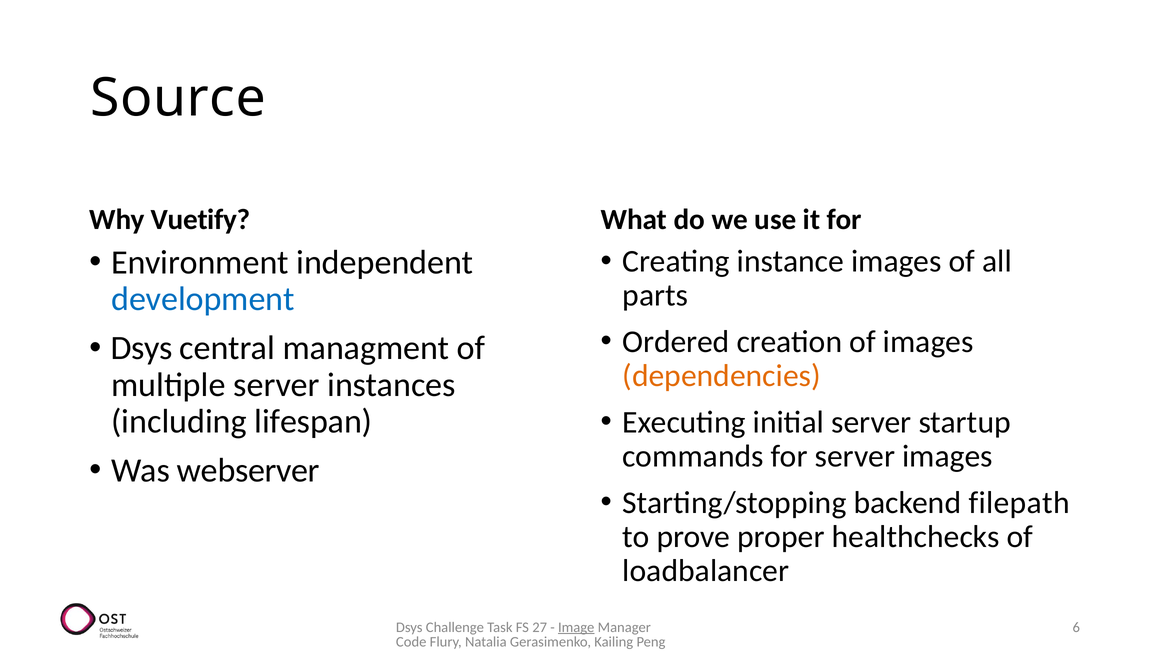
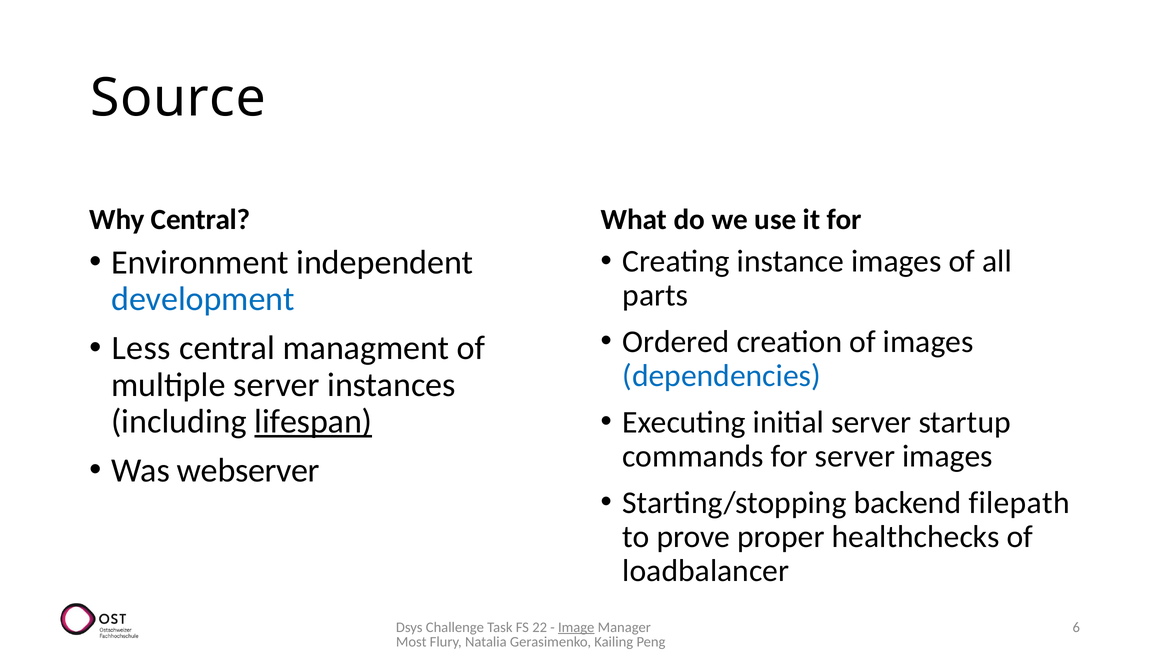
Why Vuetify: Vuetify -> Central
Dsys at (142, 348): Dsys -> Less
dependencies colour: orange -> blue
lifespan underline: none -> present
27: 27 -> 22
Code: Code -> Most
